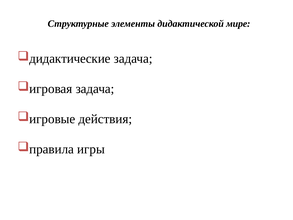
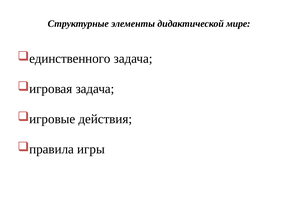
дидактические: дидактические -> единственного
